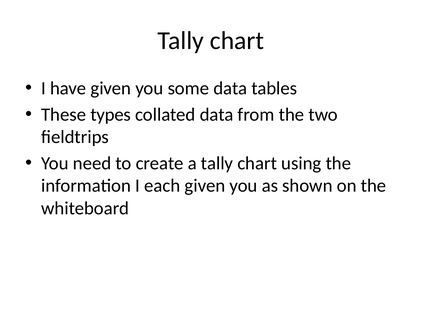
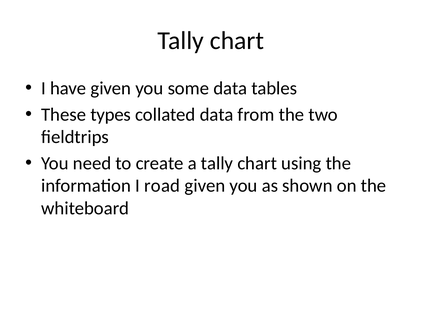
each: each -> road
